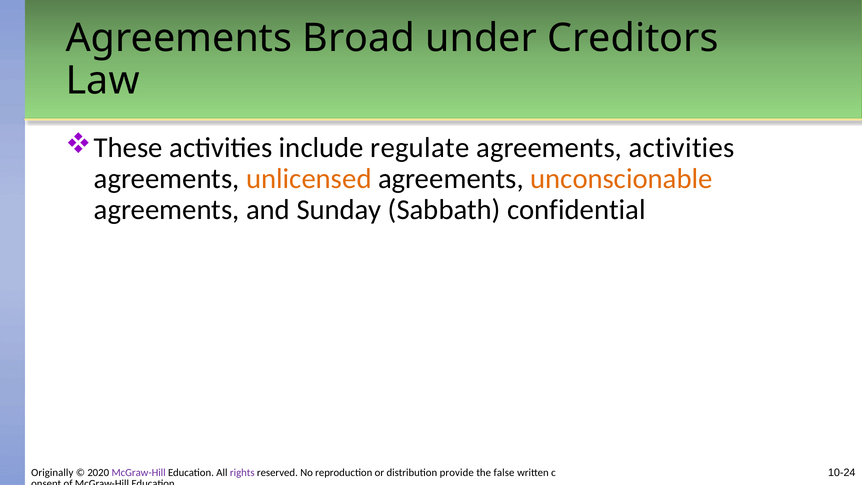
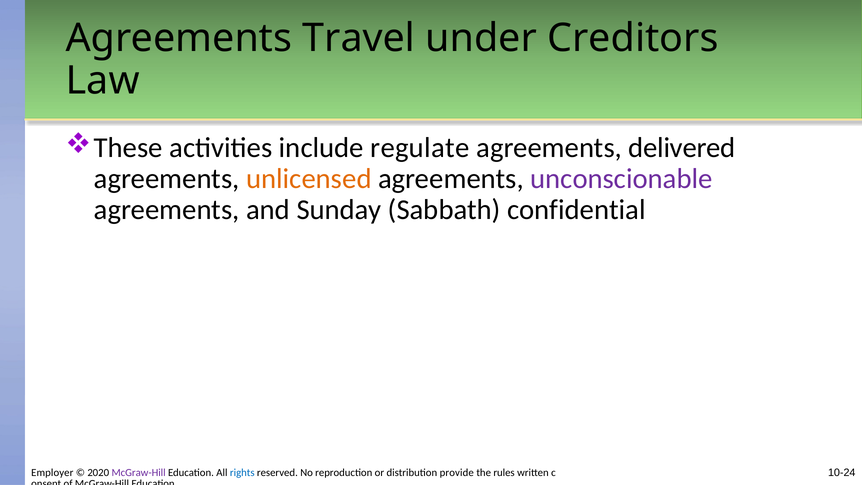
Broad: Broad -> Travel
agreements activities: activities -> delivered
unconscionable colour: orange -> purple
Originally: Originally -> Employer
rights colour: purple -> blue
false: false -> rules
